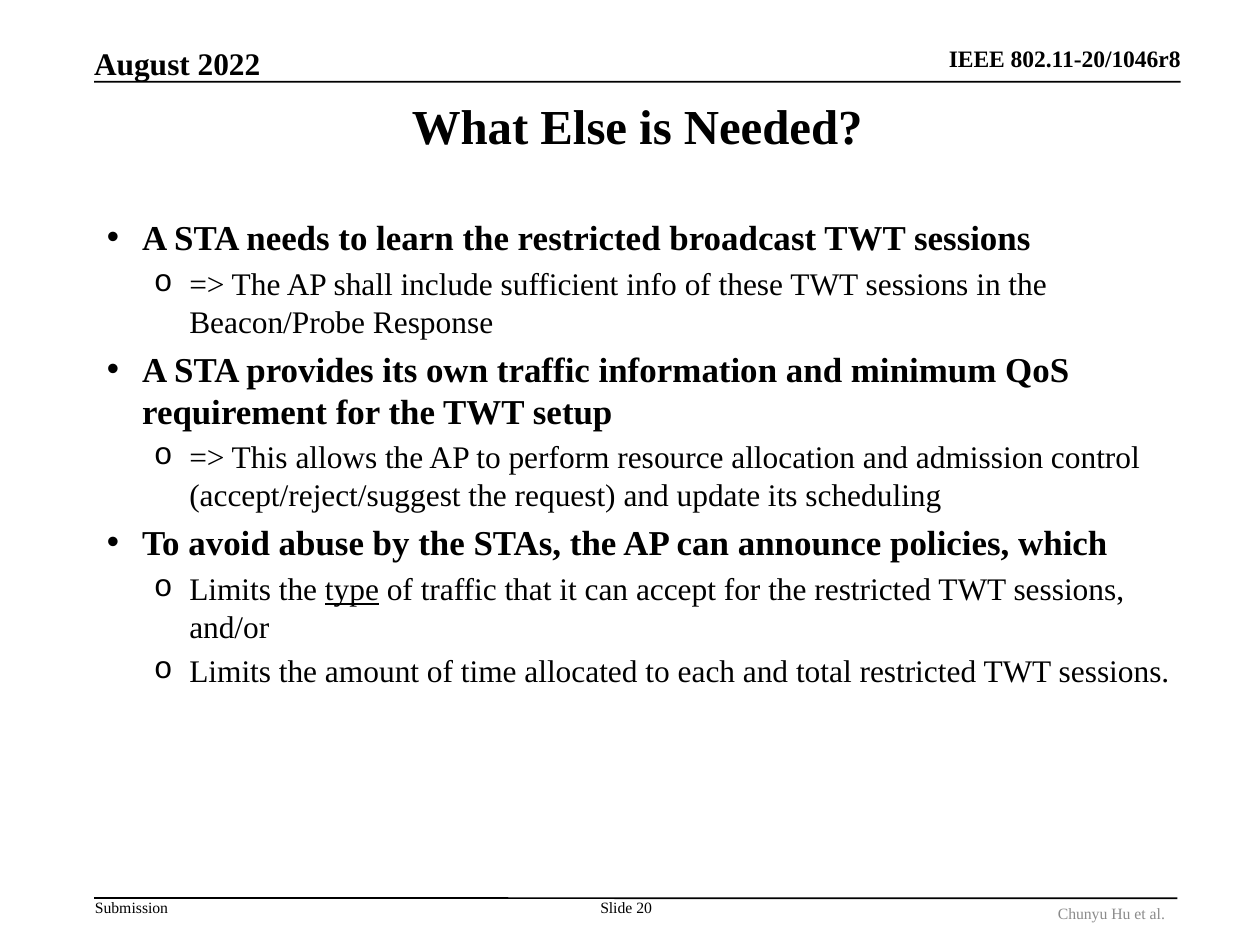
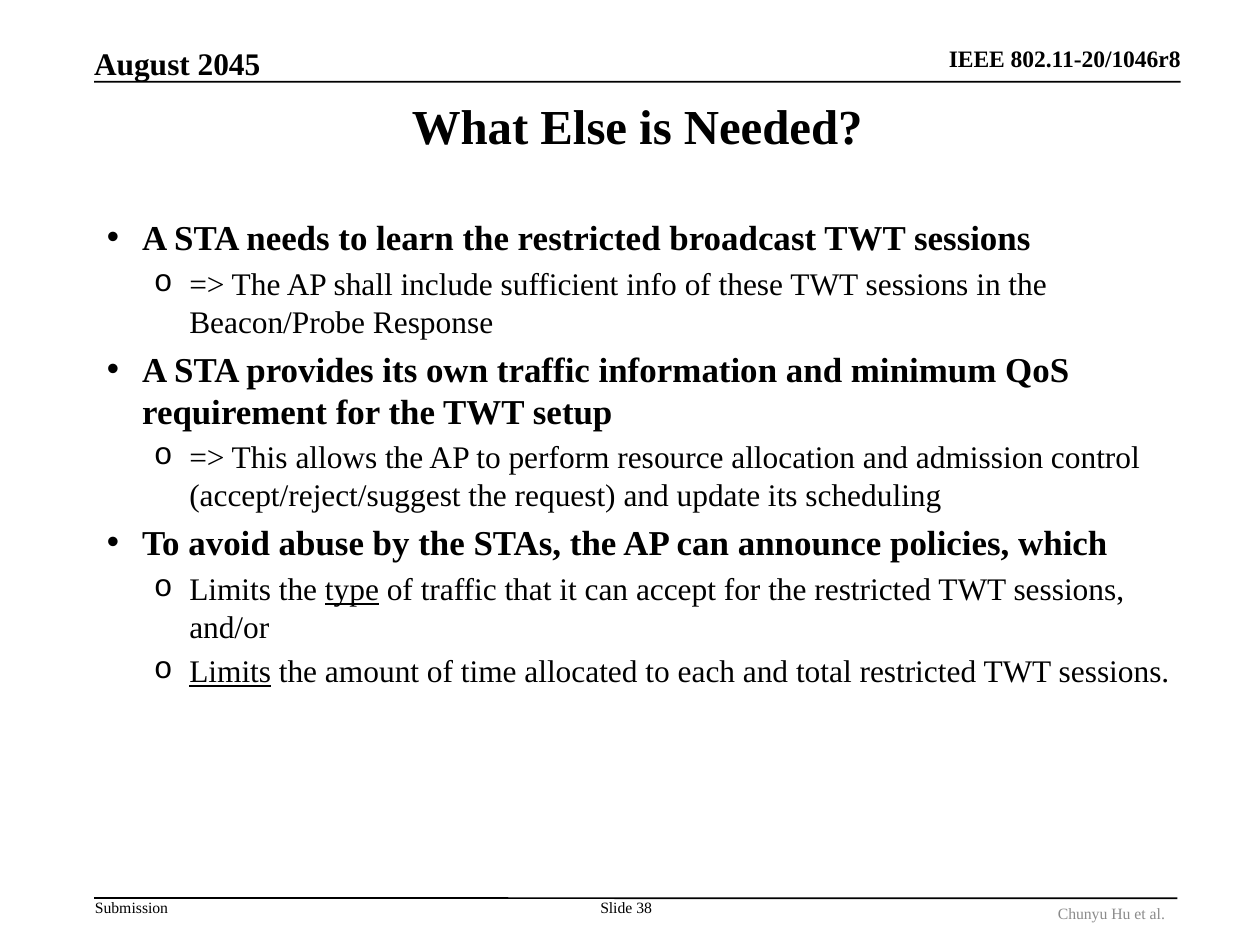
2022: 2022 -> 2045
Limits at (230, 672) underline: none -> present
20: 20 -> 38
